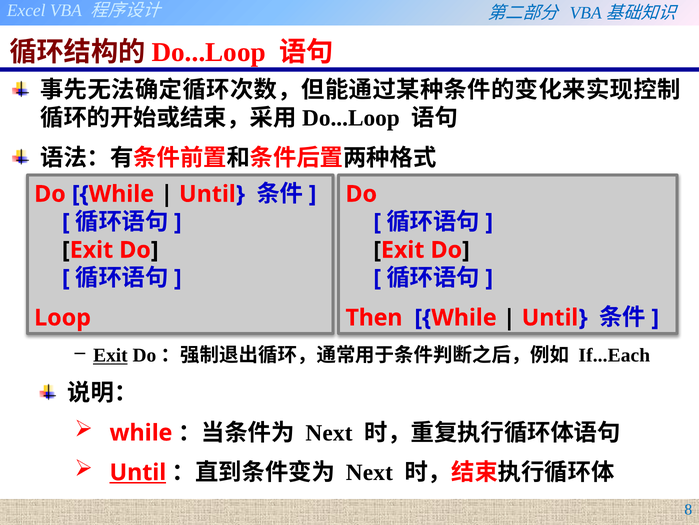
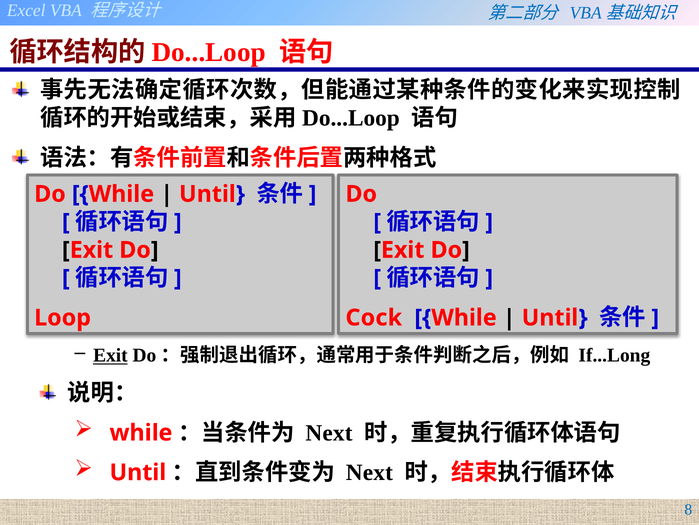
Then: Then -> Cock
If...Each: If...Each -> If...Long
Until at (138, 472) underline: present -> none
